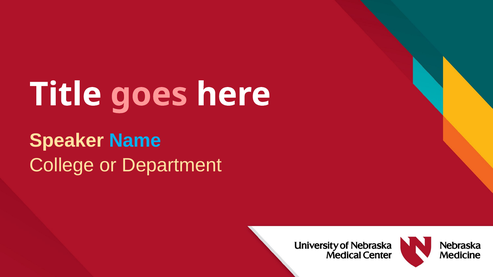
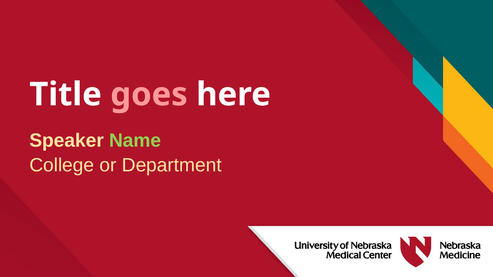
Name colour: light blue -> light green
